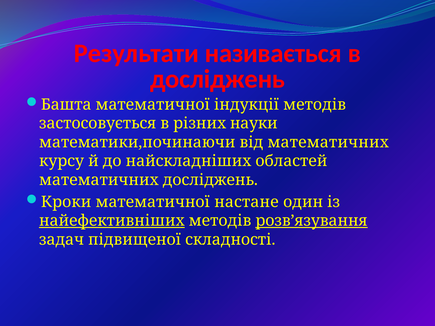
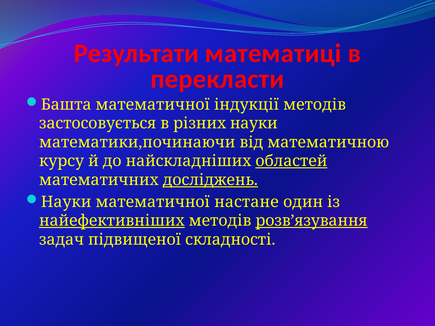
називається: називається -> математиці
досліджень at (218, 79): досліджень -> перекласти
від математичних: математичних -> математичною
областей underline: none -> present
досліджень at (210, 180) underline: none -> present
Кроки at (66, 202): Кроки -> Науки
